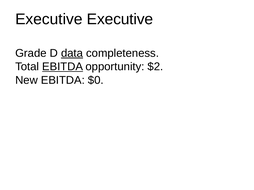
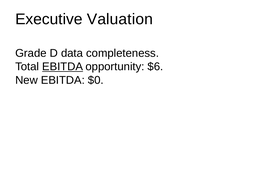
Executive Executive: Executive -> Valuation
data underline: present -> none
$2: $2 -> $6
